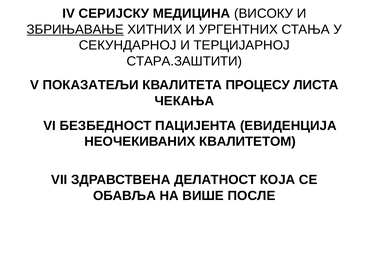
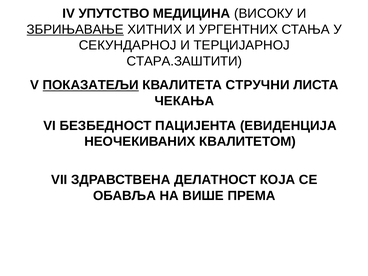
СЕРИЈСКУ: СЕРИЈСКУ -> УПУТСТВО
ПОКАЗАТЕЉИ underline: none -> present
ПРОЦЕСУ: ПРОЦЕСУ -> СТРУЧНИ
ПОСЛЕ: ПОСЛЕ -> ПРЕМА
